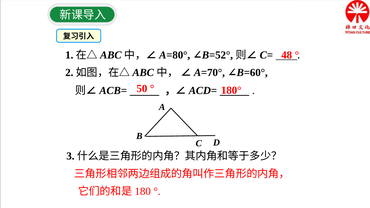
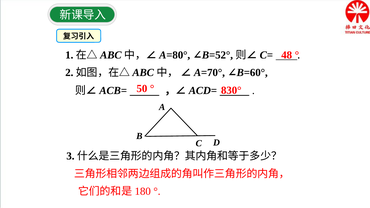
180°: 180° -> 830°
